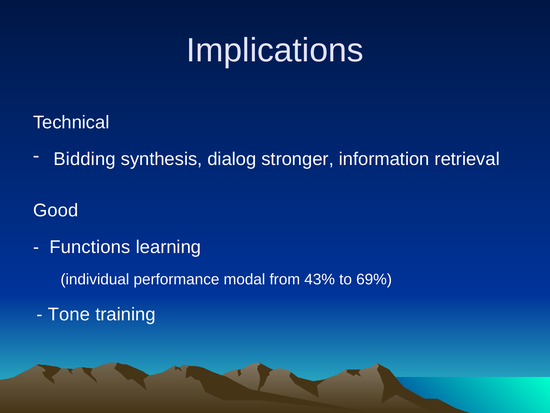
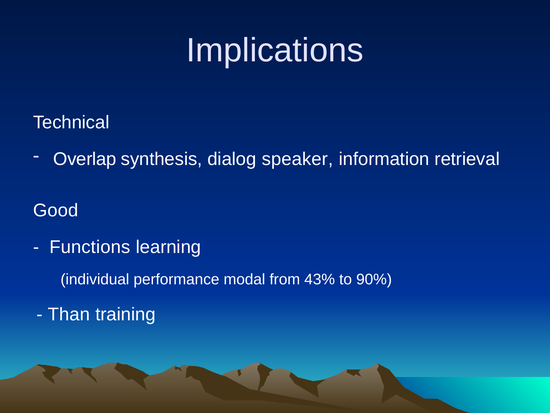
Bidding: Bidding -> Overlap
stronger: stronger -> speaker
69%: 69% -> 90%
Tone: Tone -> Than
